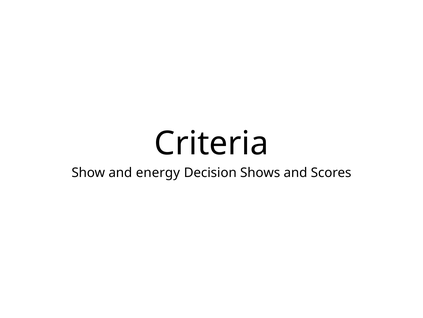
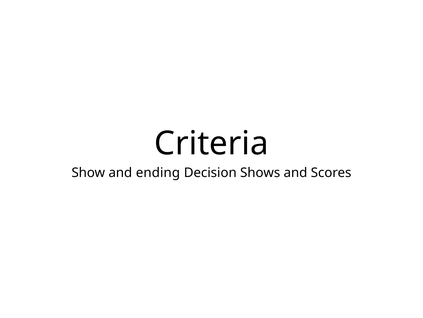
energy: energy -> ending
